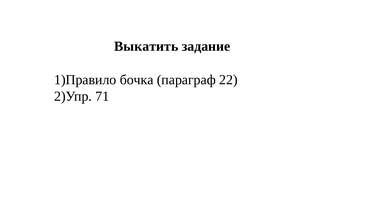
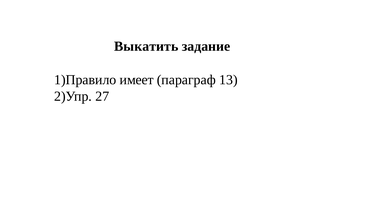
бочка: бочка -> имеет
22: 22 -> 13
71: 71 -> 27
